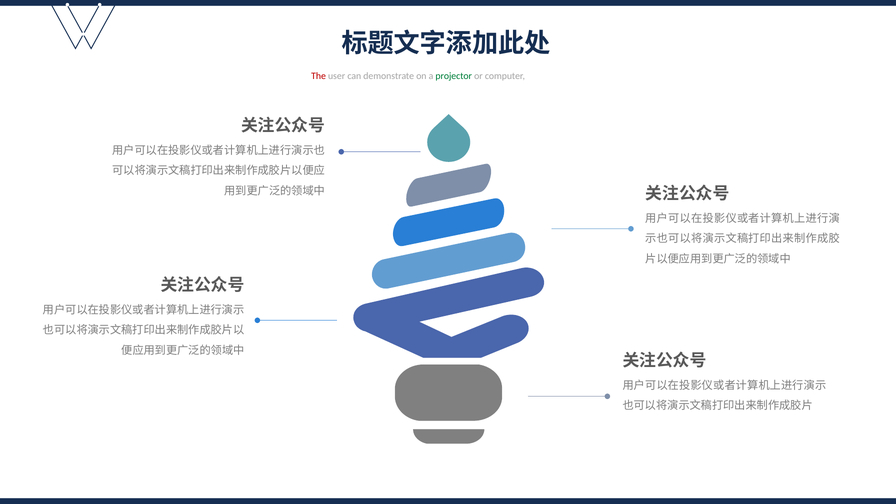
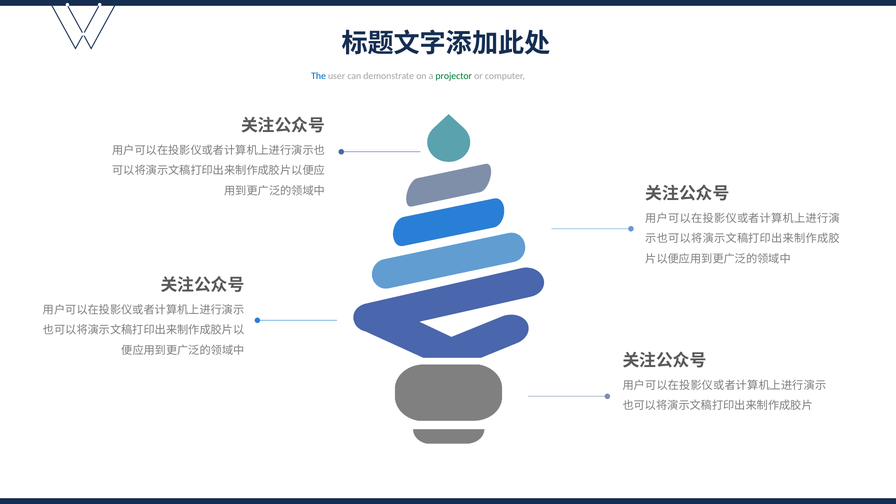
The colour: red -> blue
